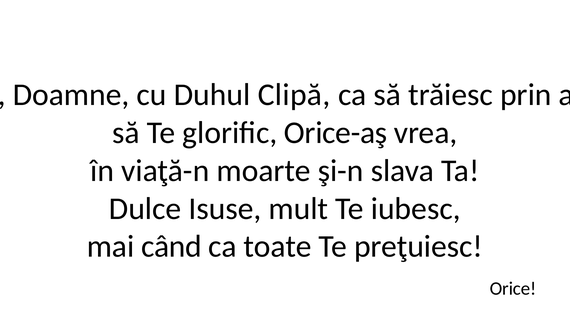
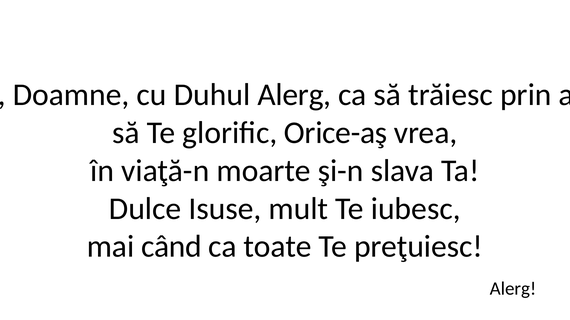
Duhul Clipă: Clipă -> Alerg
Orice at (513, 289): Orice -> Alerg
